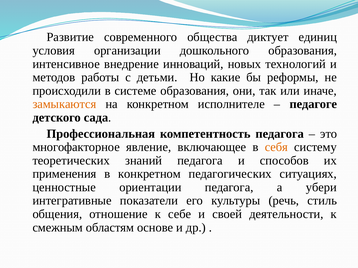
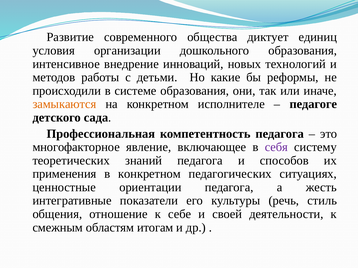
себя colour: orange -> purple
убери: убери -> жесть
основе: основе -> итогам
